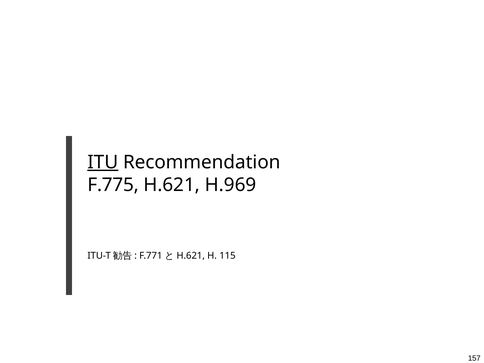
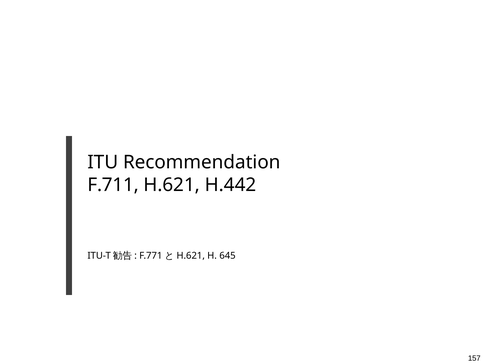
ITU underline: present -> none
F.775: F.775 -> F.711
H.969: H.969 -> H.442
115: 115 -> 645
